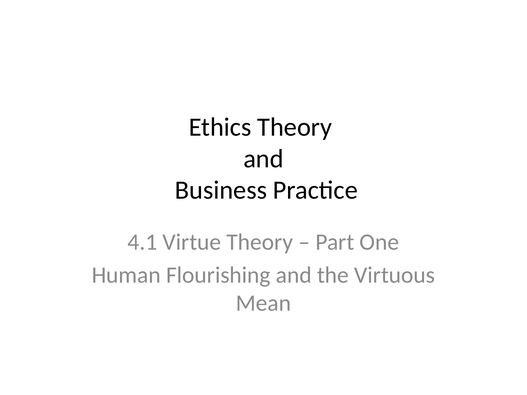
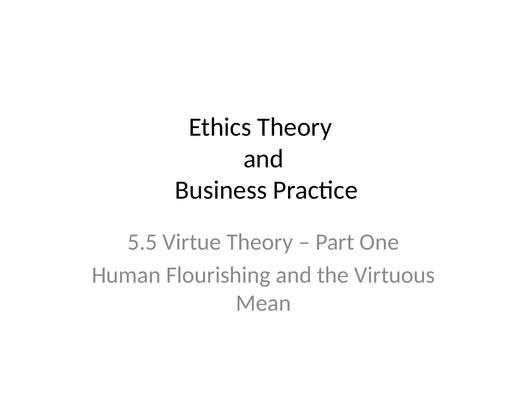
4.1: 4.1 -> 5.5
